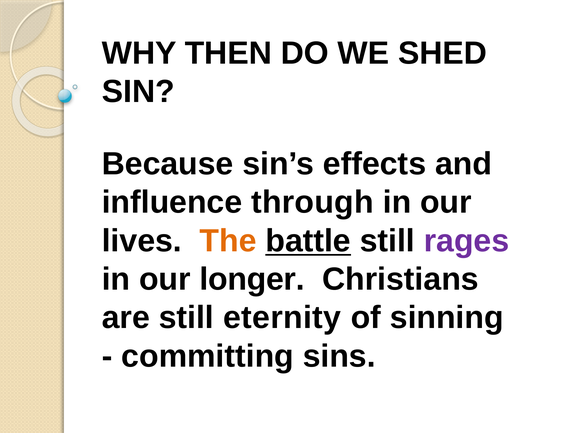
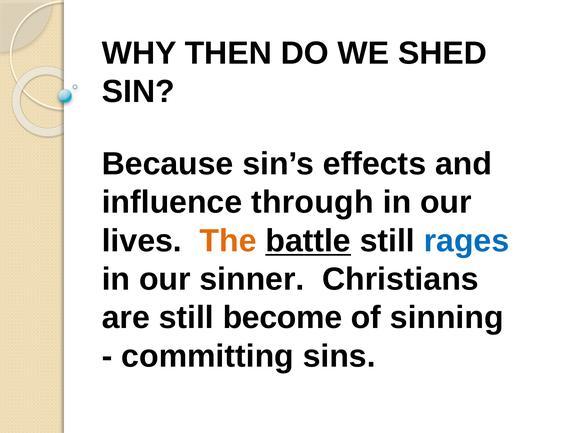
rages colour: purple -> blue
longer: longer -> sinner
eternity: eternity -> become
